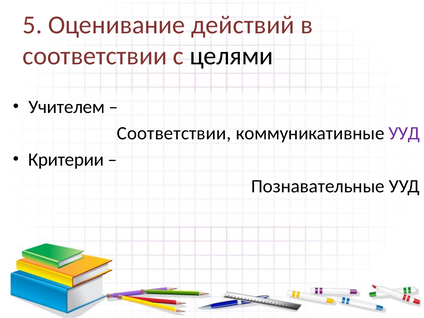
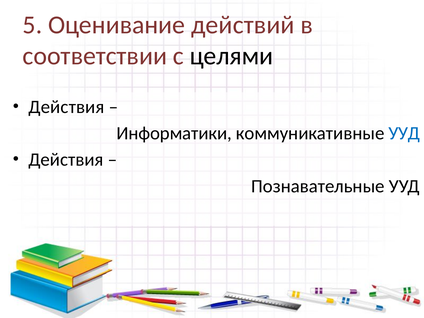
Учителем at (67, 107): Учителем -> Действия
Соответствии at (174, 133): Соответствии -> Информатики
УУД at (404, 133) colour: purple -> blue
Критерии at (66, 160): Критерии -> Действия
